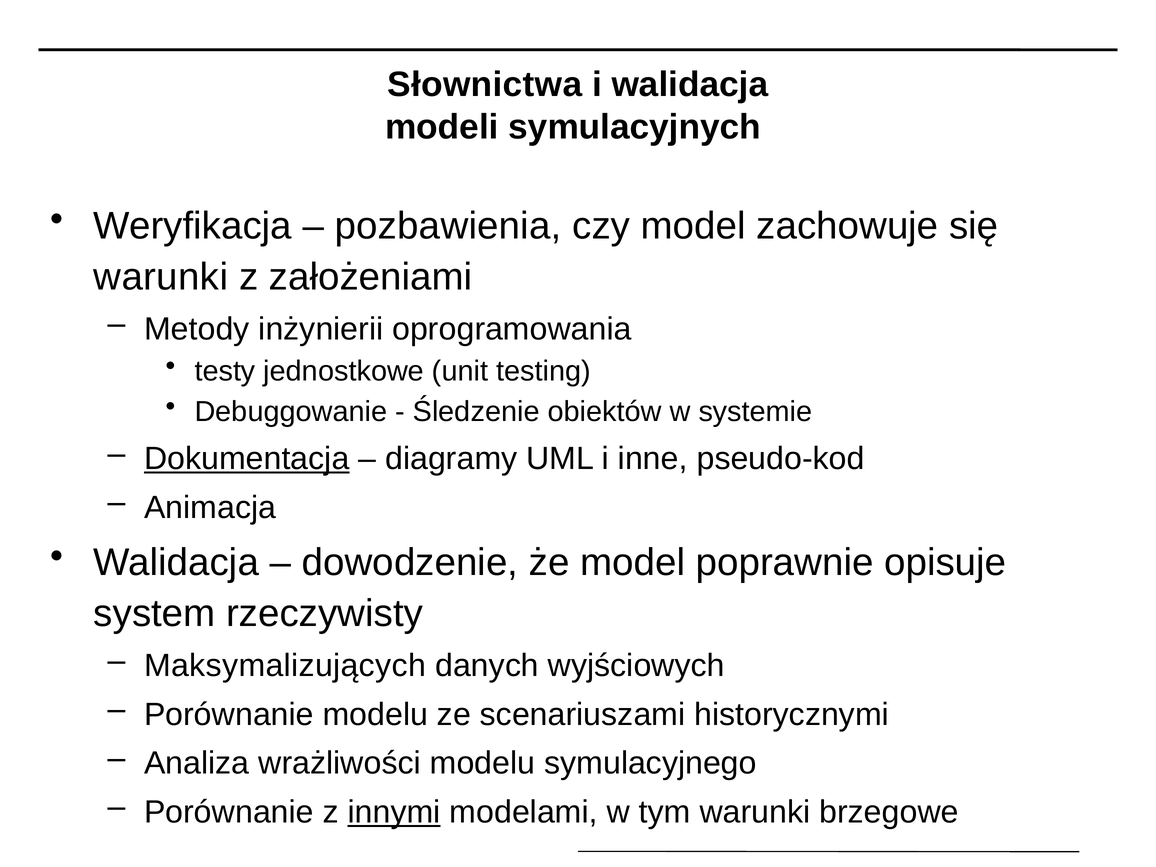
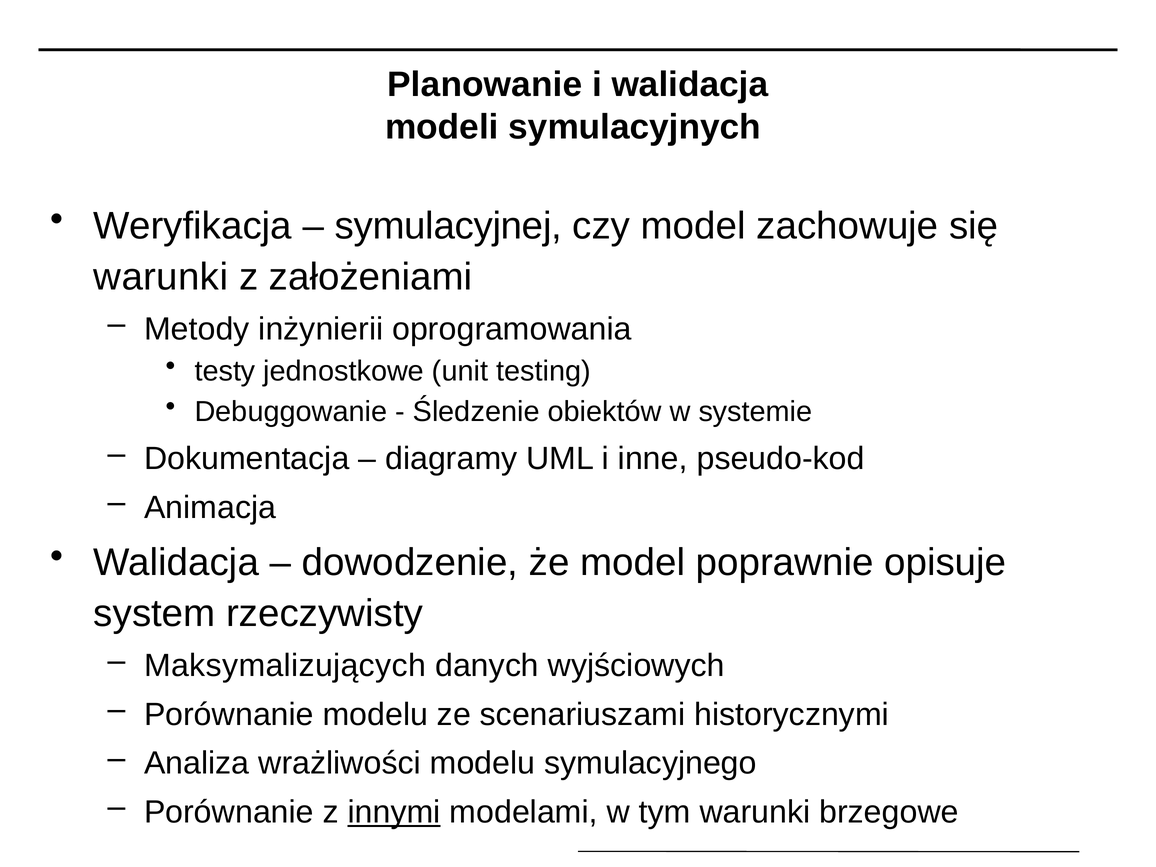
Słownictwa: Słownictwa -> Planowanie
pozbawienia: pozbawienia -> symulacyjnej
Dokumentacja underline: present -> none
